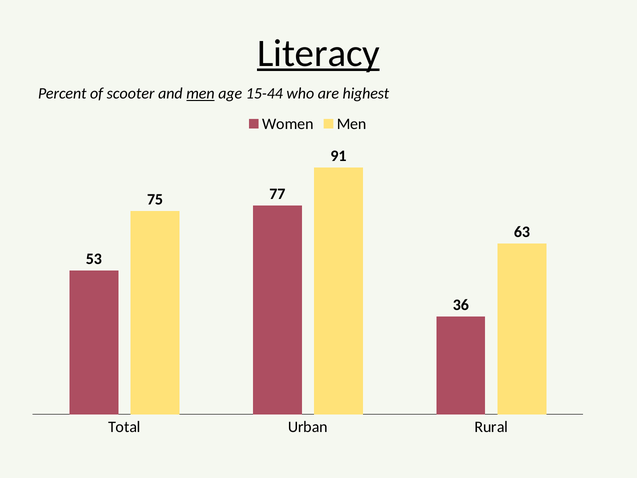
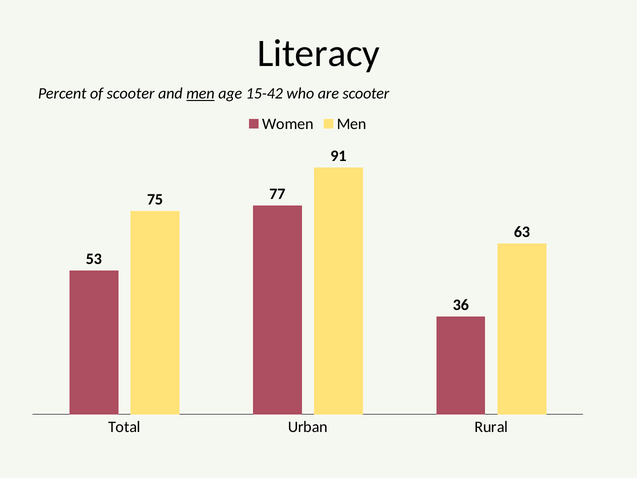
Literacy underline: present -> none
15-44: 15-44 -> 15-42
are highest: highest -> scooter
